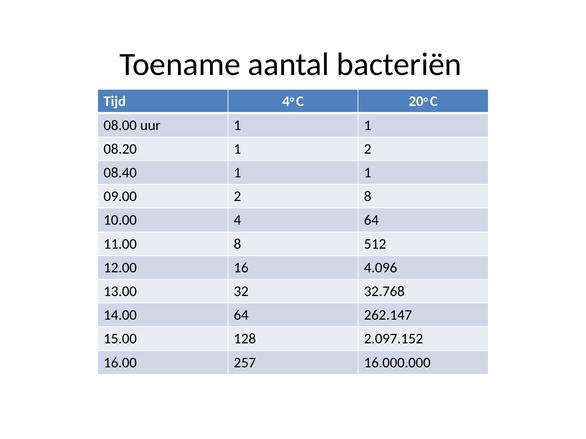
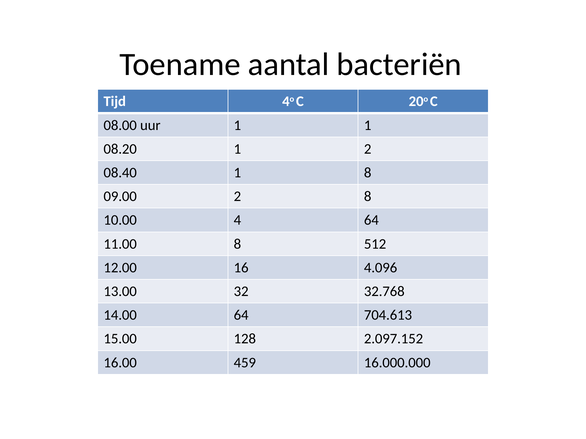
08.40 1 1: 1 -> 8
262.147: 262.147 -> 704.613
257: 257 -> 459
